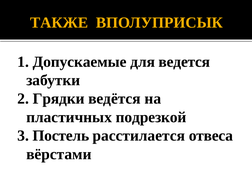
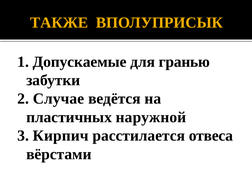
ведется: ведется -> гранью
Грядки: Грядки -> Случае
подрезкой: подрезкой -> наружной
Постель: Постель -> Кирпич
